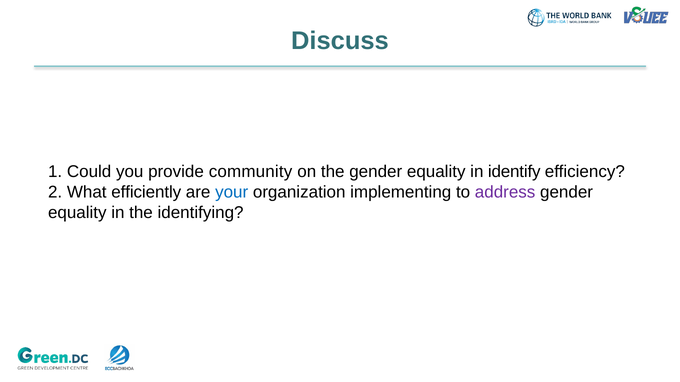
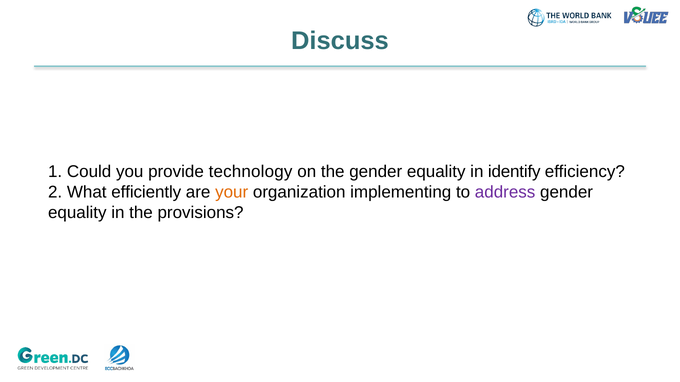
community: community -> technology
your colour: blue -> orange
identifying: identifying -> provisions
